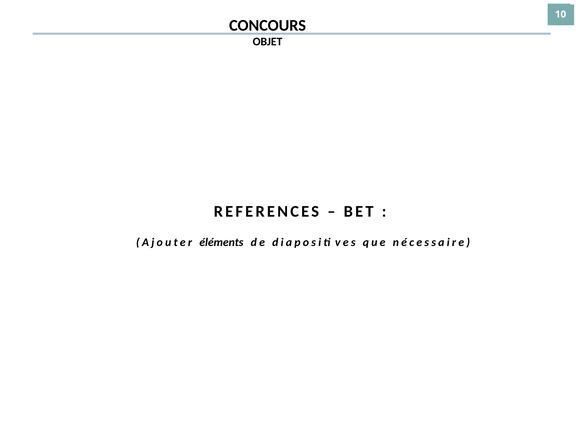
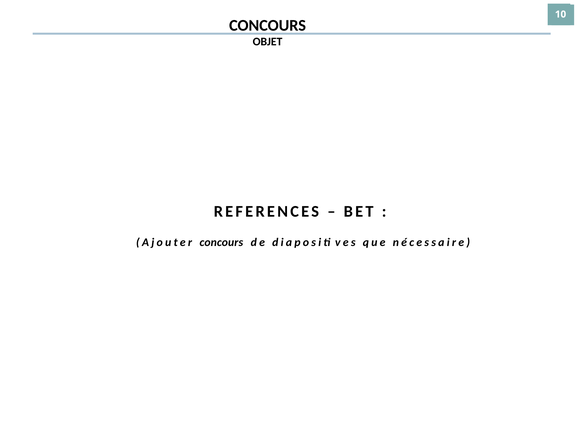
Ajouter éléments: éléments -> concours
